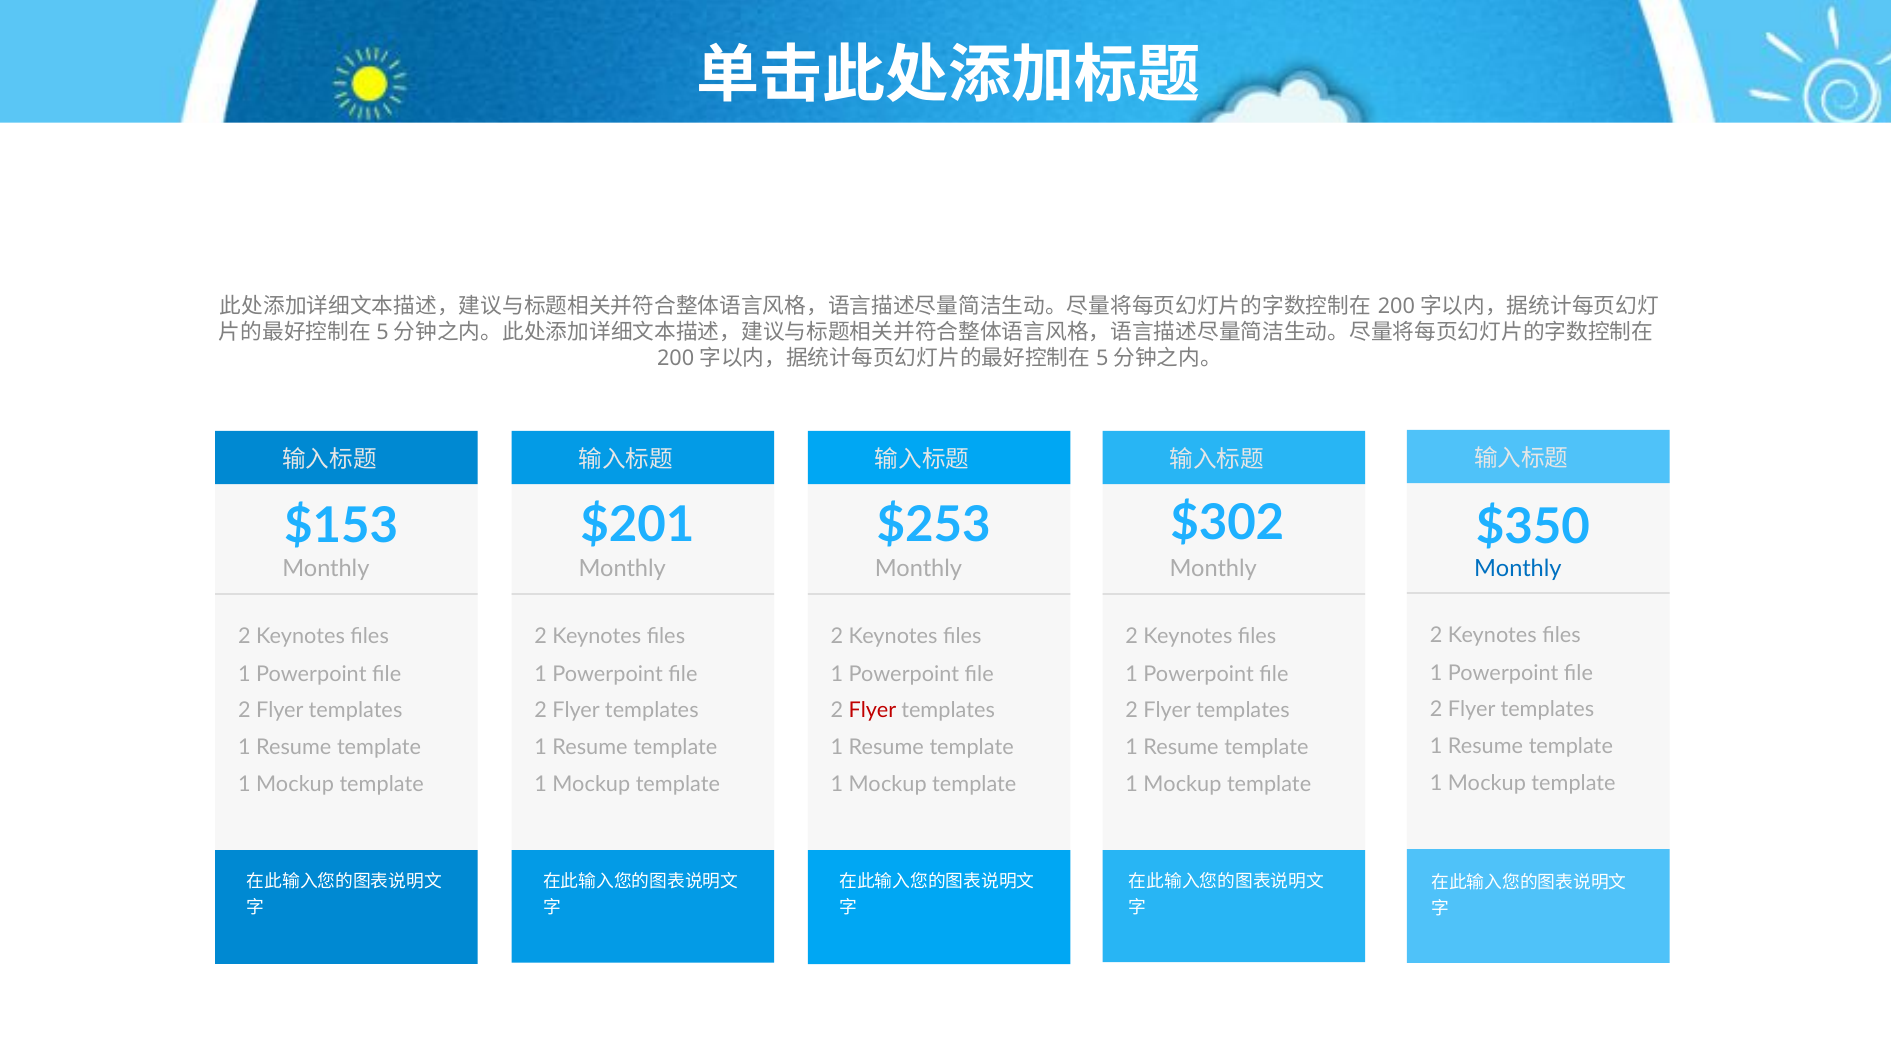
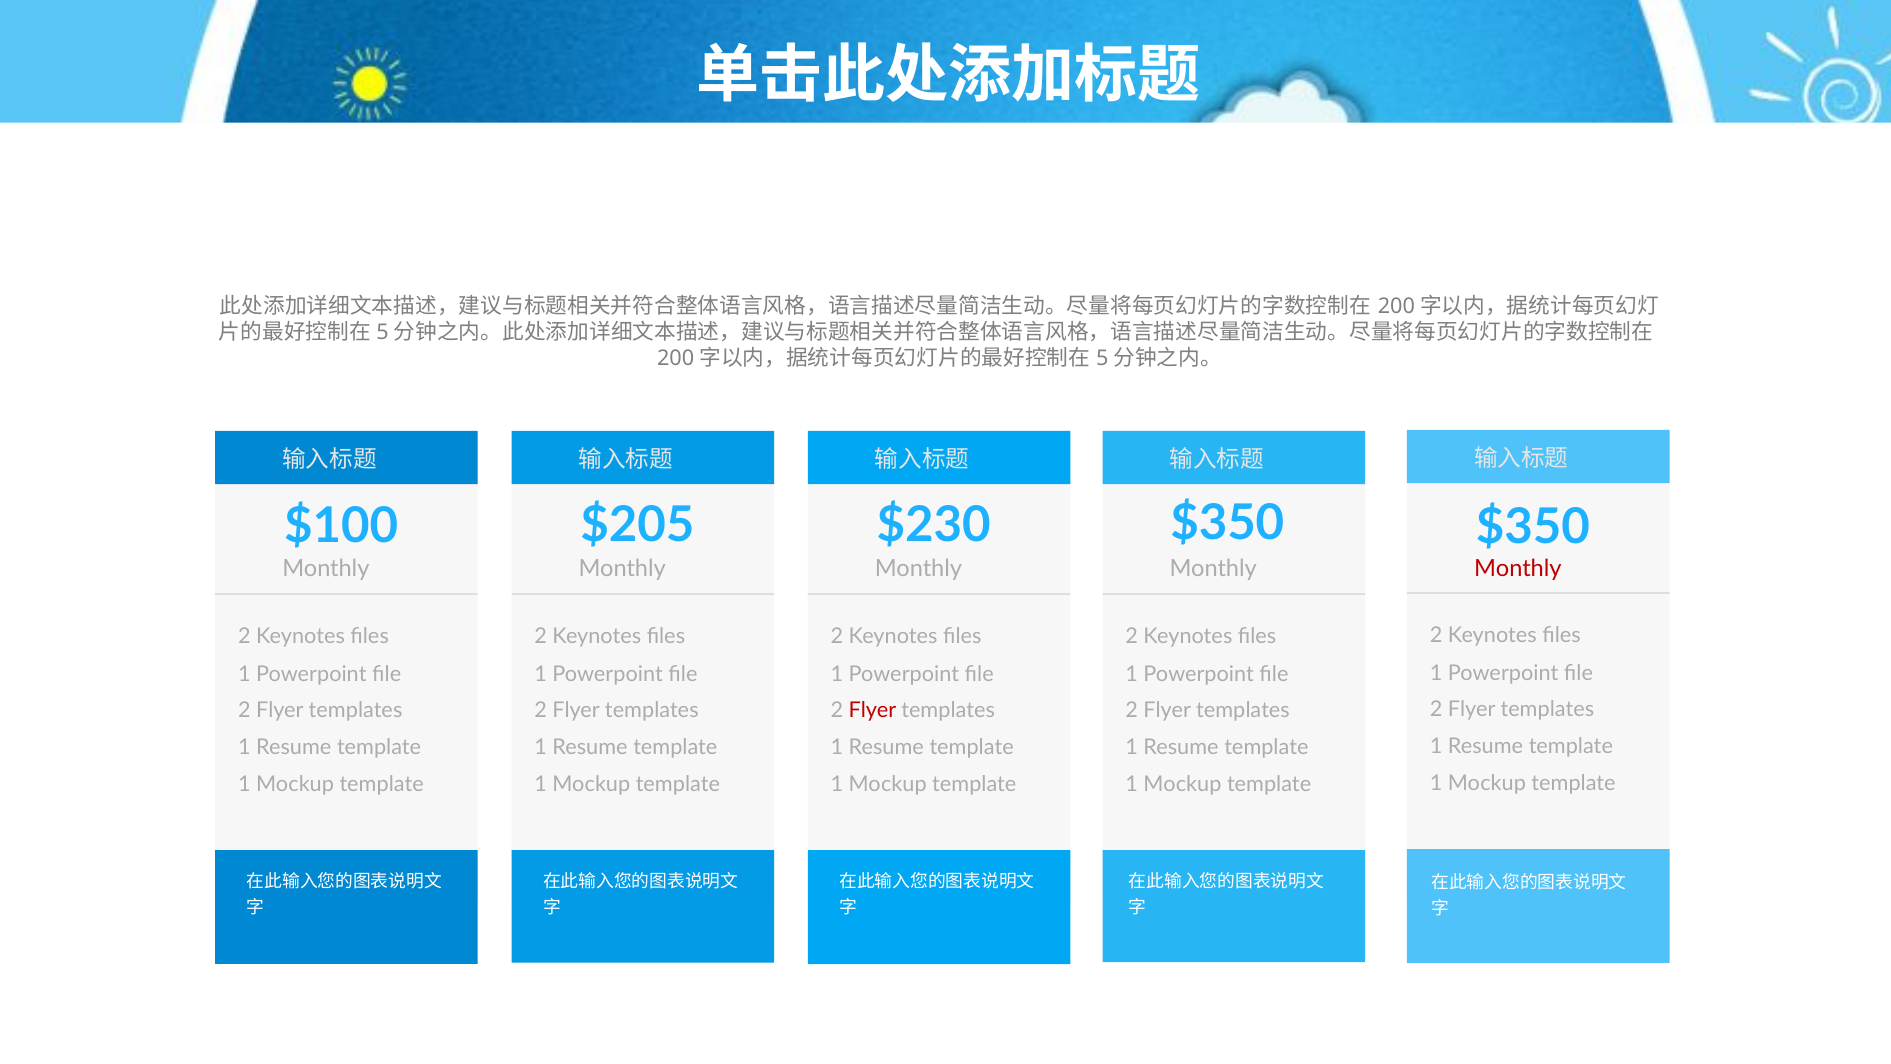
$302 at (1227, 524): $302 -> $350
$201: $201 -> $205
$253: $253 -> $230
$153: $153 -> $100
Monthly at (1518, 568) colour: blue -> red
